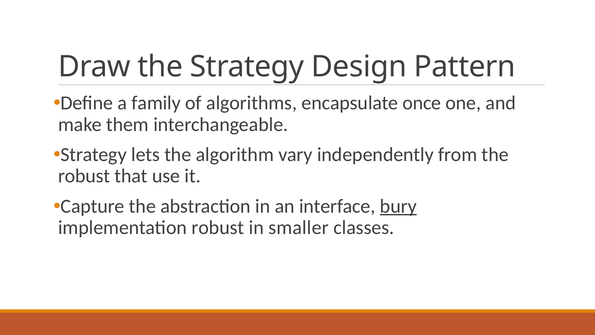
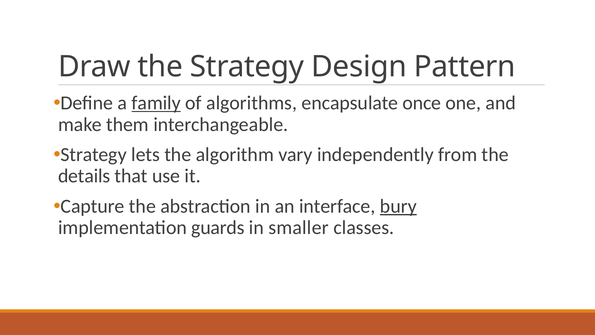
family underline: none -> present
robust at (84, 176): robust -> details
implementation robust: robust -> guards
